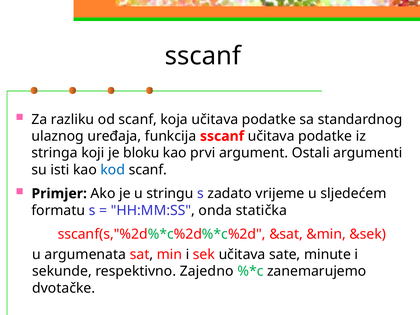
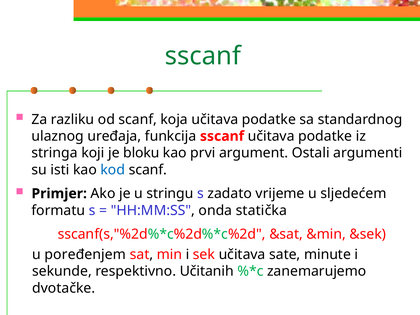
sscanf at (203, 56) colour: black -> green
argumenata: argumenata -> poređenjem
Zajedno: Zajedno -> Učitanih
